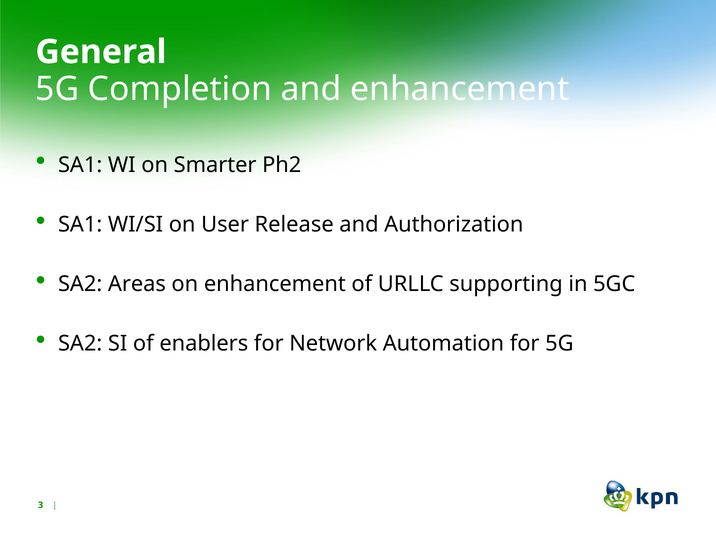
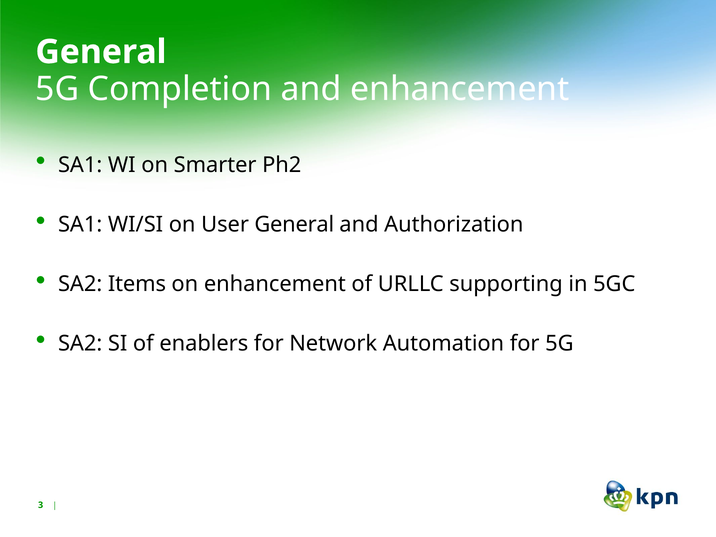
User Release: Release -> General
Areas: Areas -> Items
